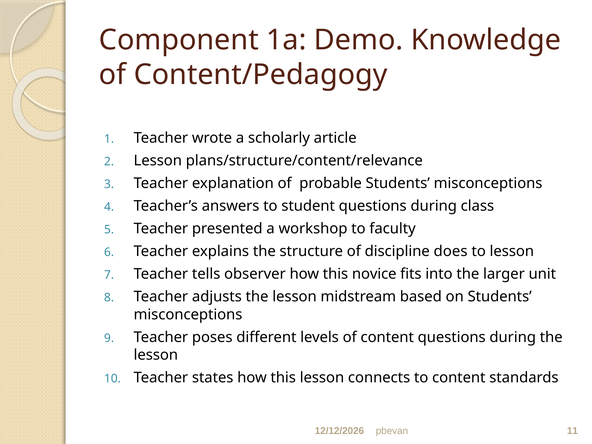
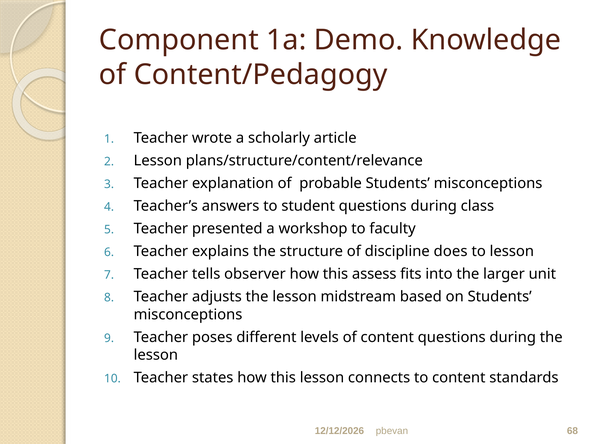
novice: novice -> assess
11: 11 -> 68
